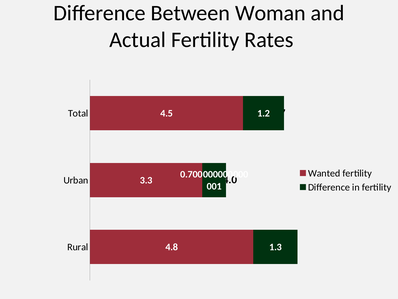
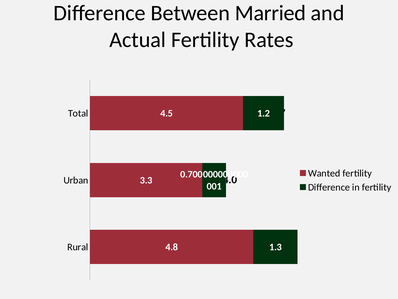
Woman: Woman -> Married
